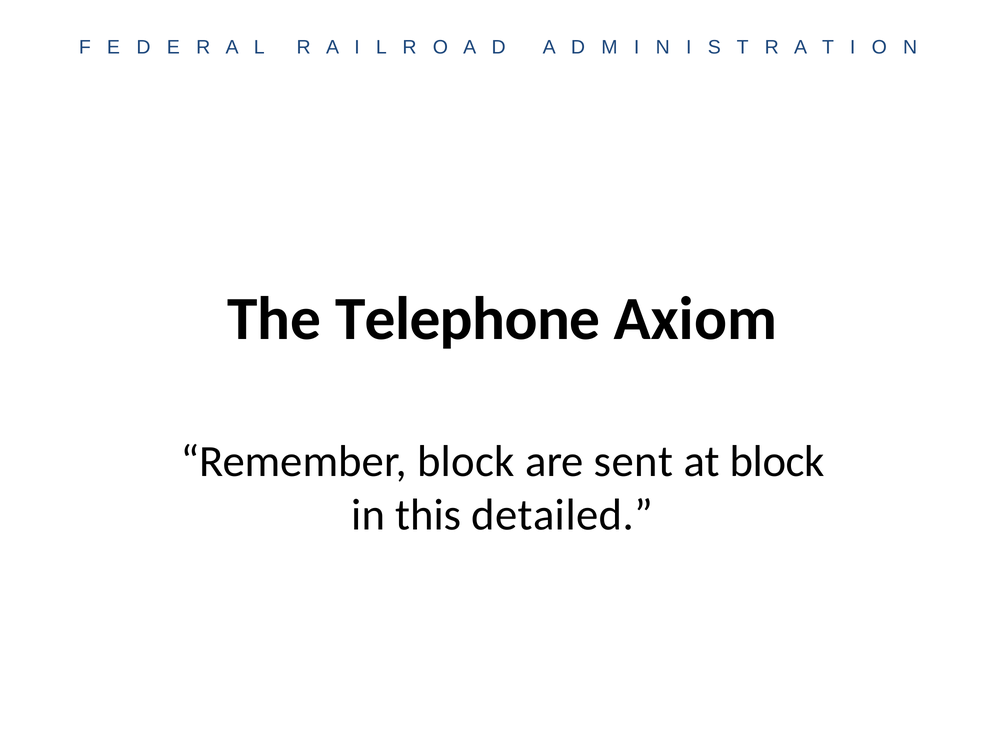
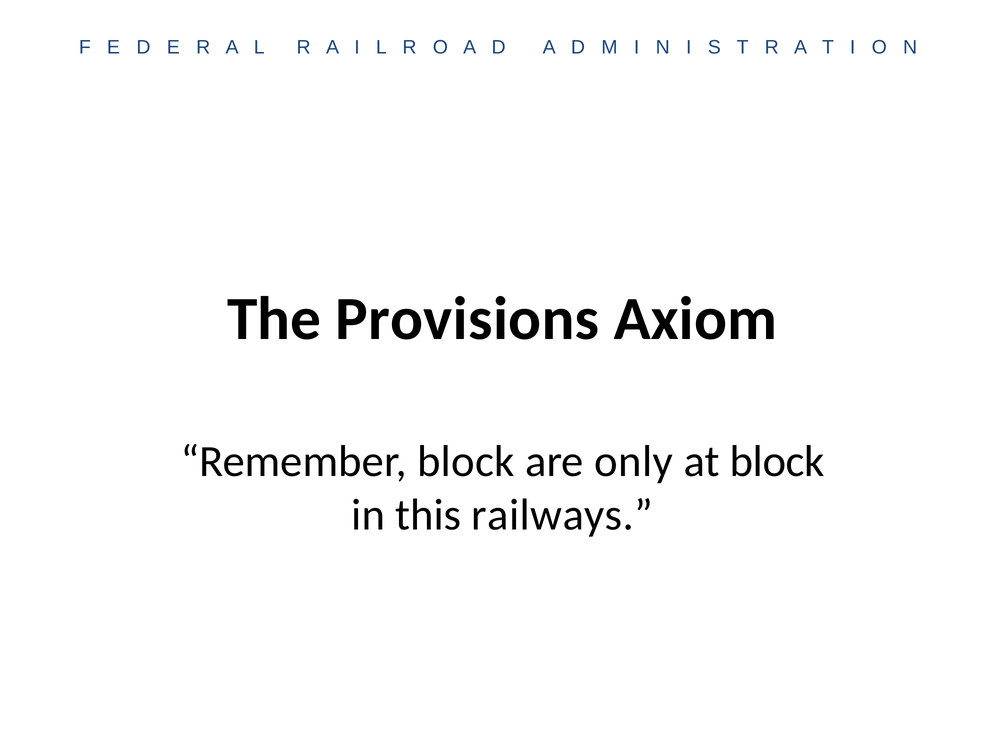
Telephone: Telephone -> Provisions
sent: sent -> only
detailed: detailed -> railways
